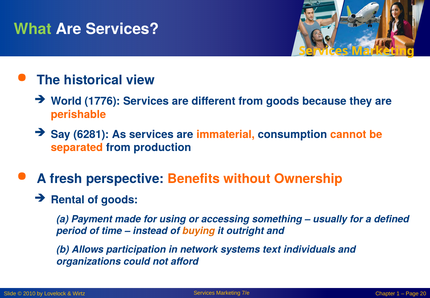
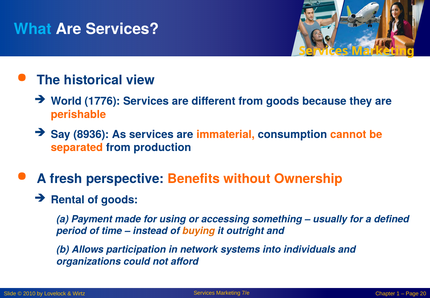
What colour: light green -> light blue
6281: 6281 -> 8936
text: text -> into
